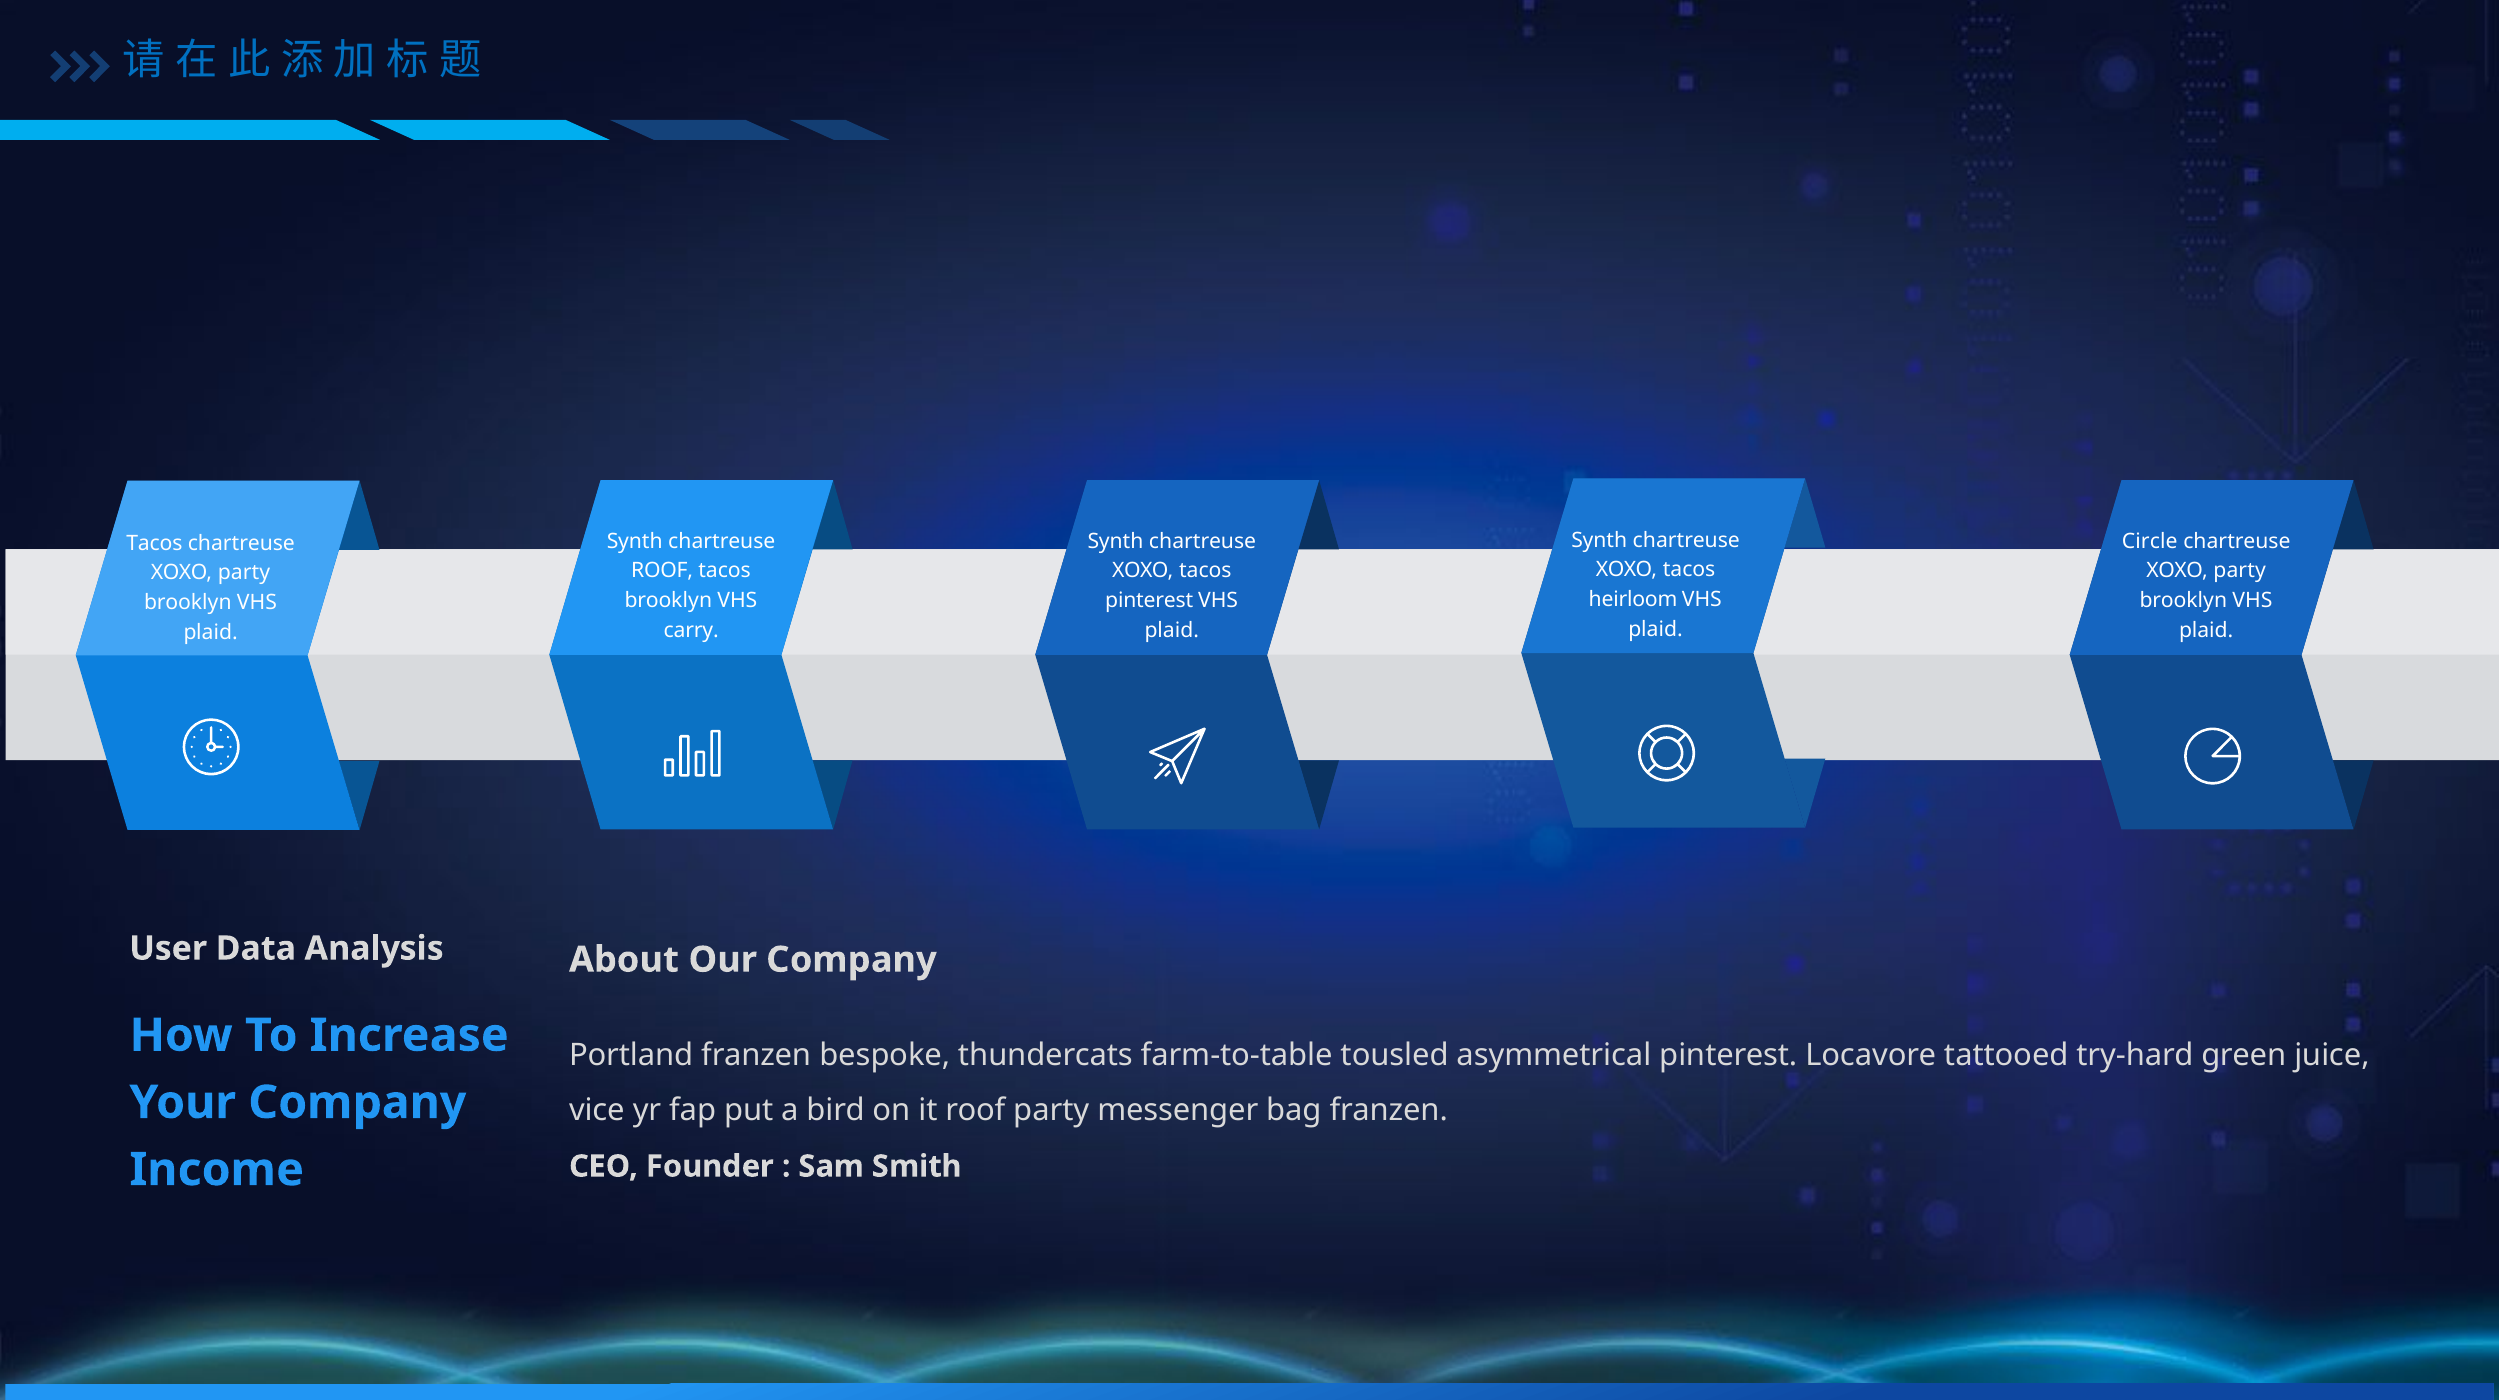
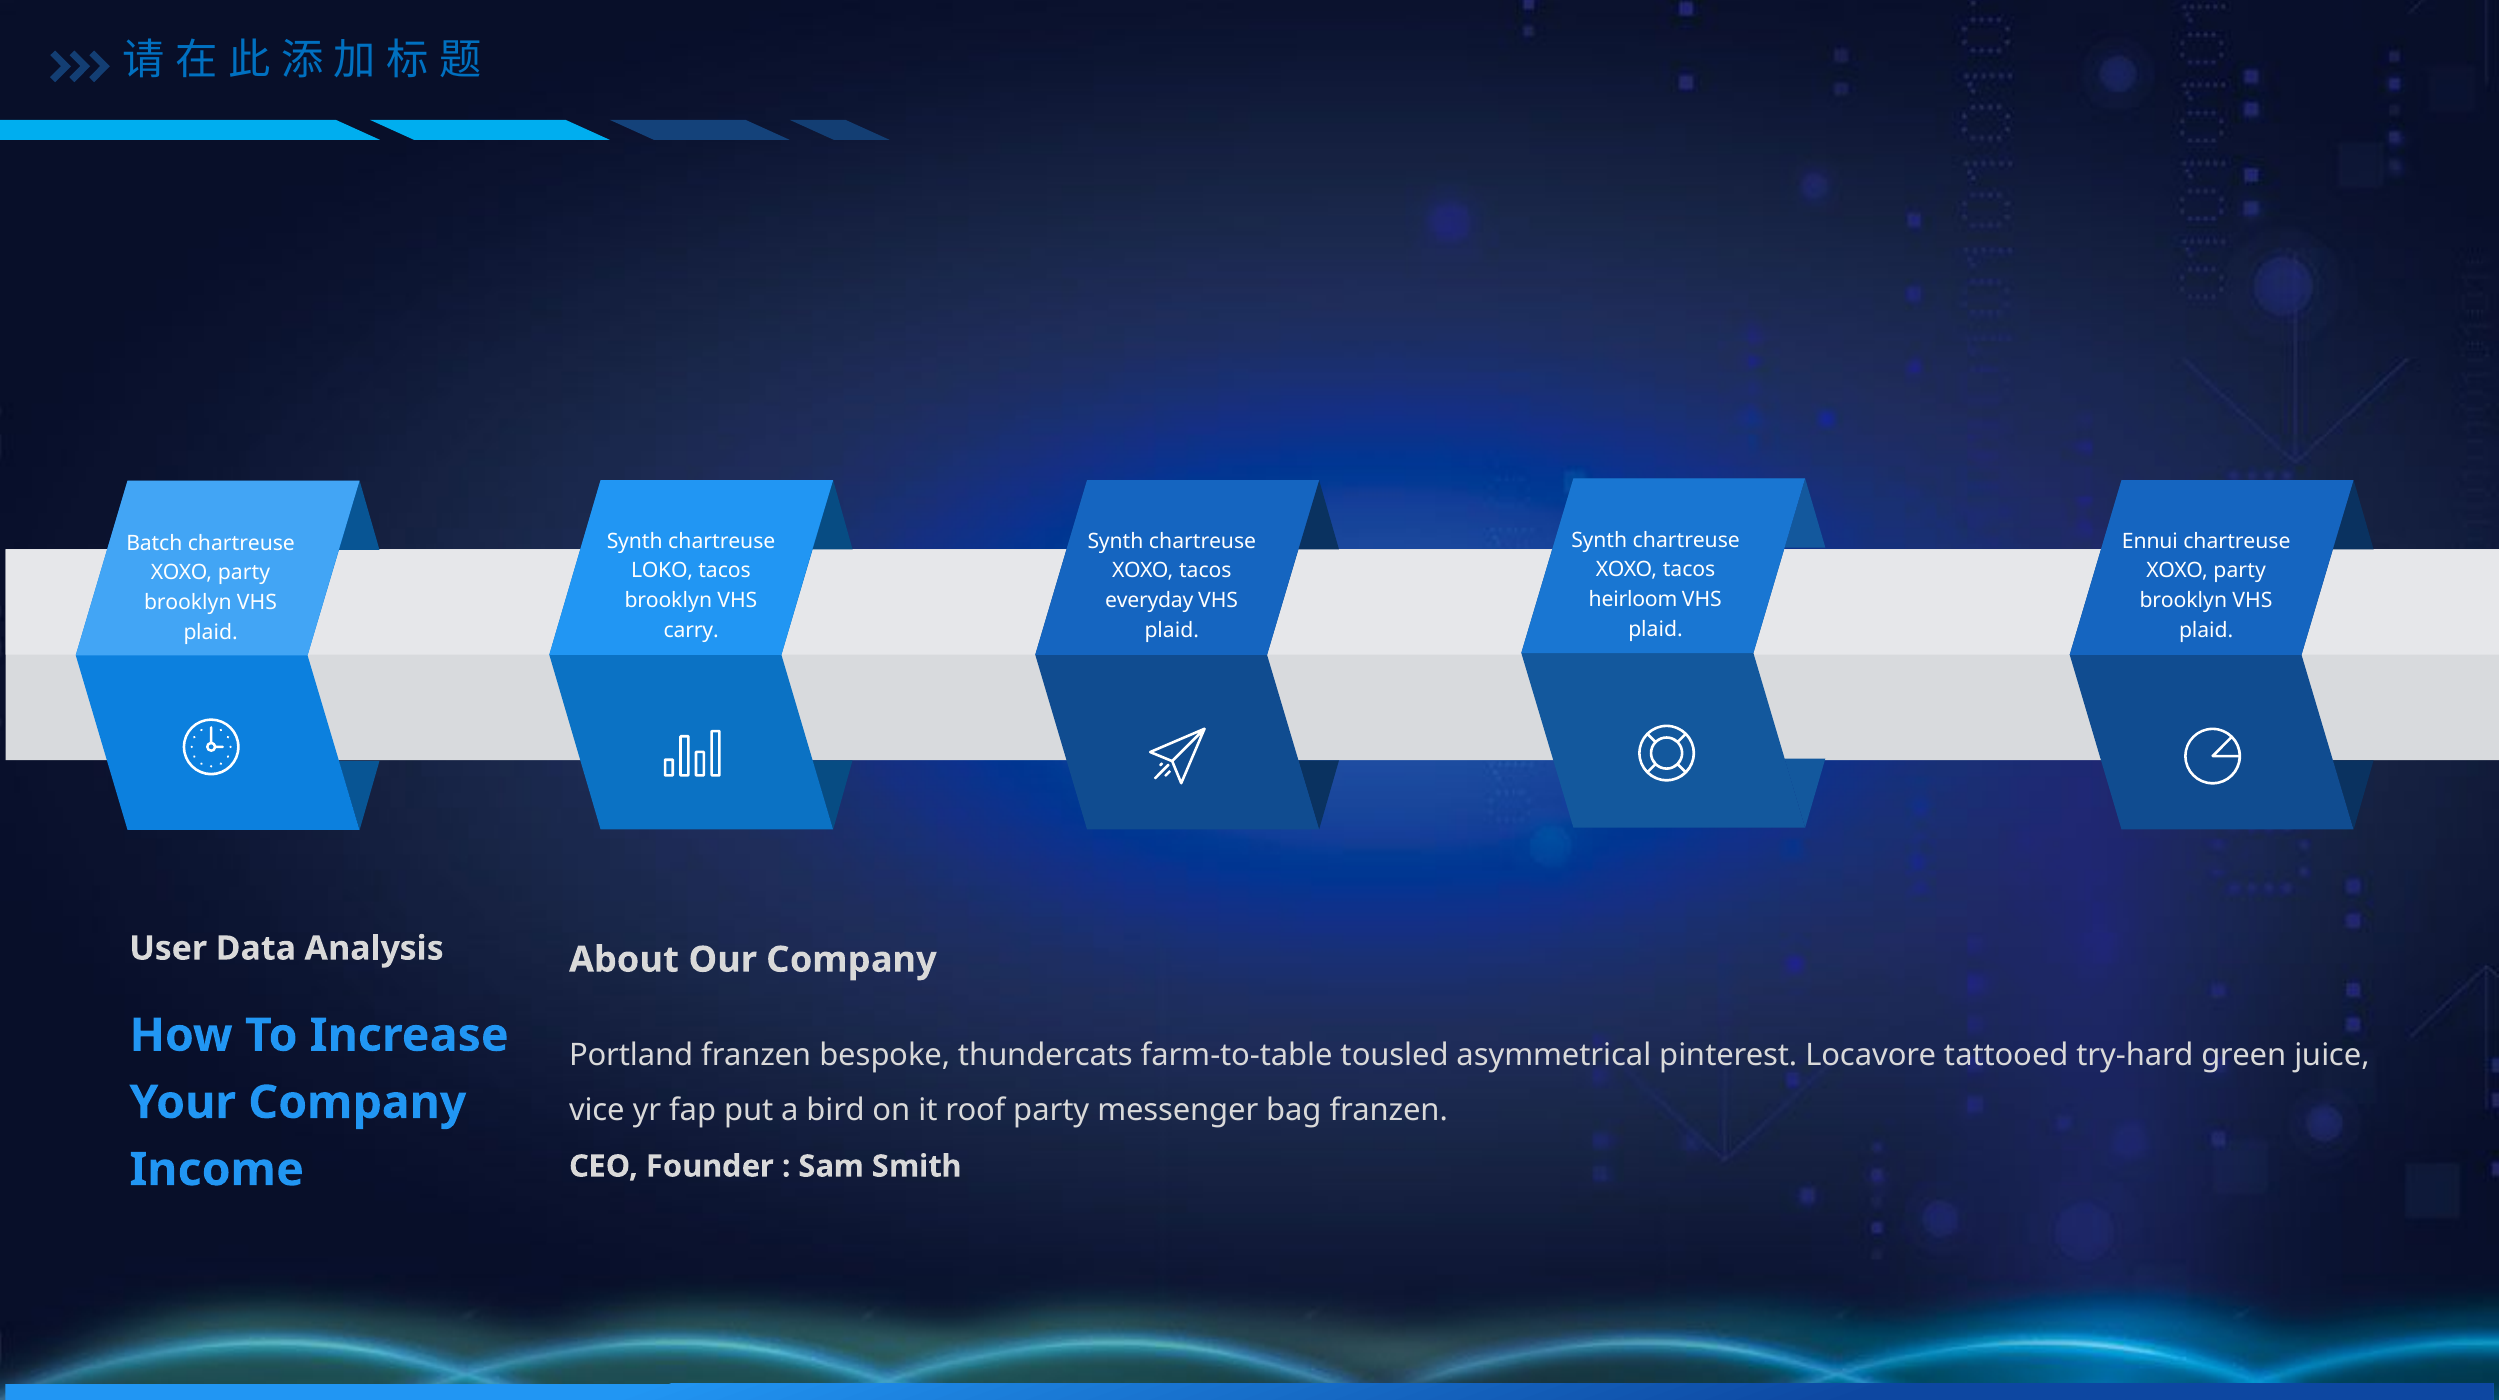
Circle: Circle -> Ennui
Tacos at (154, 543): Tacos -> Batch
ROOF at (662, 571): ROOF -> LOKO
pinterest at (1149, 600): pinterest -> everyday
